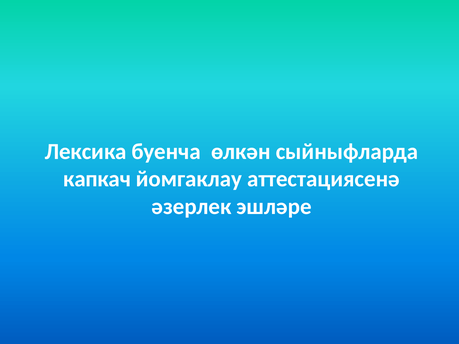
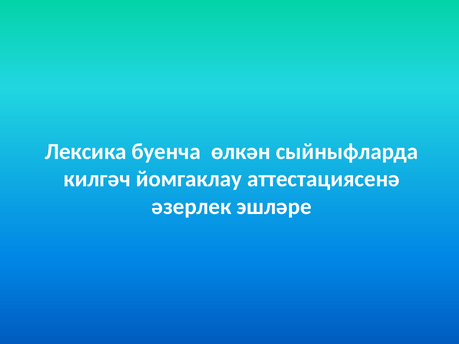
капкач: капкач -> килгәч
